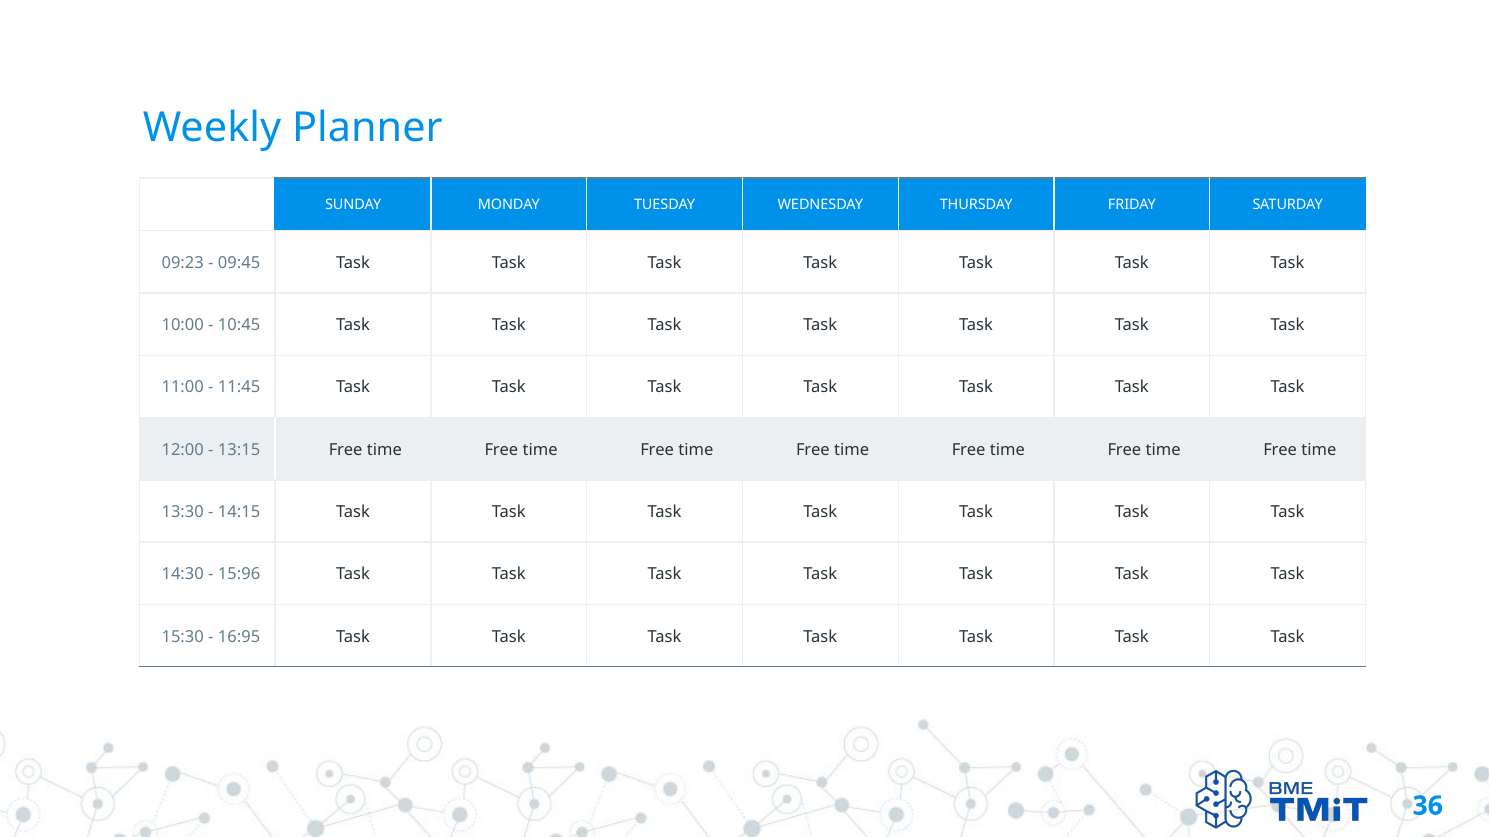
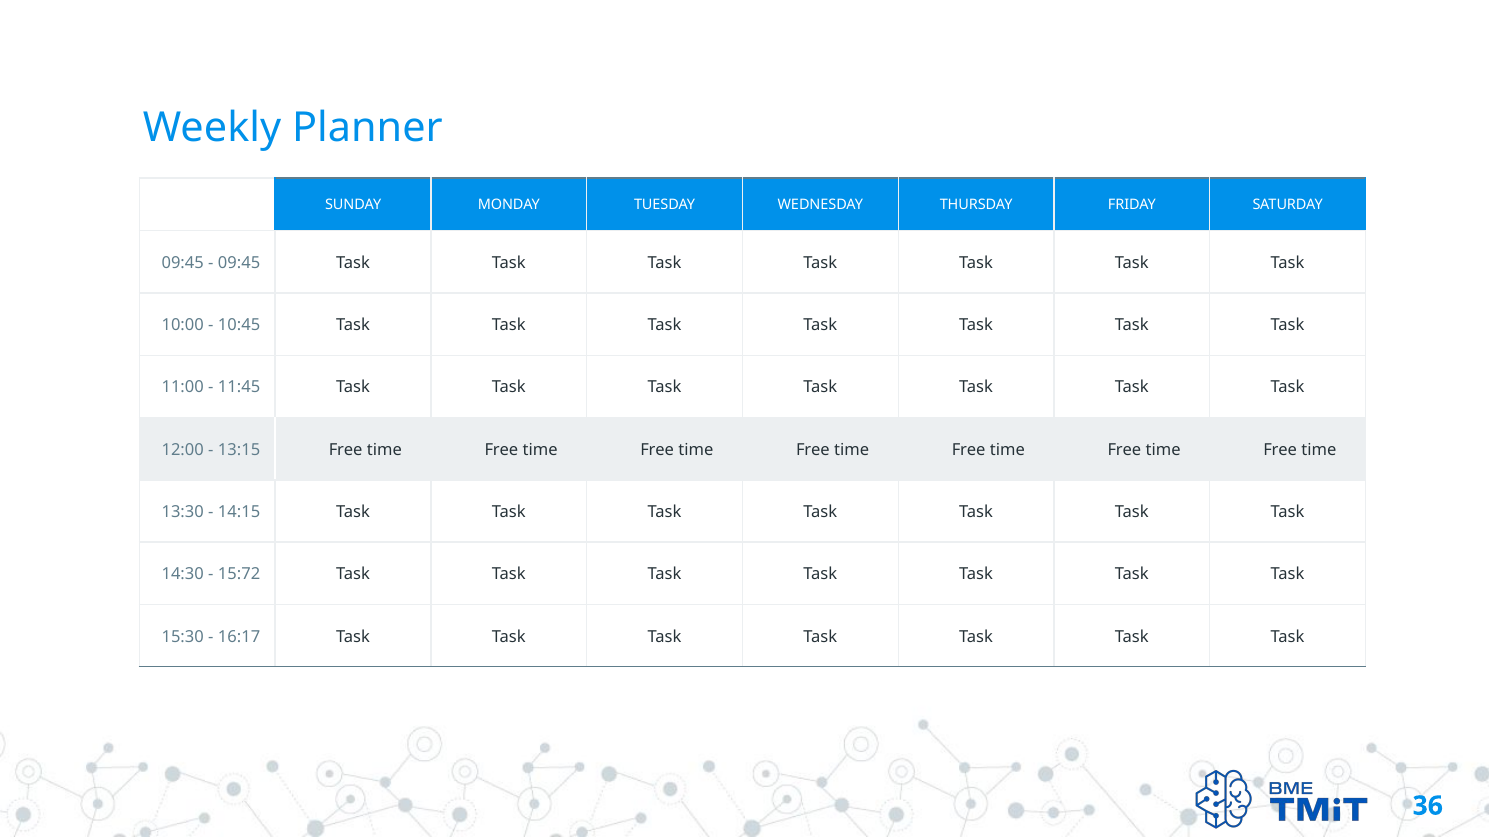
09:23 at (183, 263): 09:23 -> 09:45
15:96: 15:96 -> 15:72
16:95: 16:95 -> 16:17
